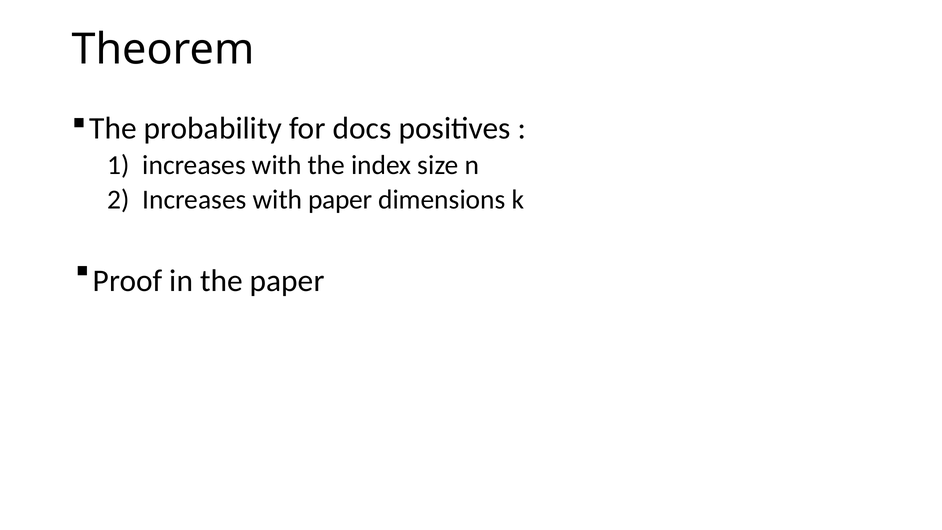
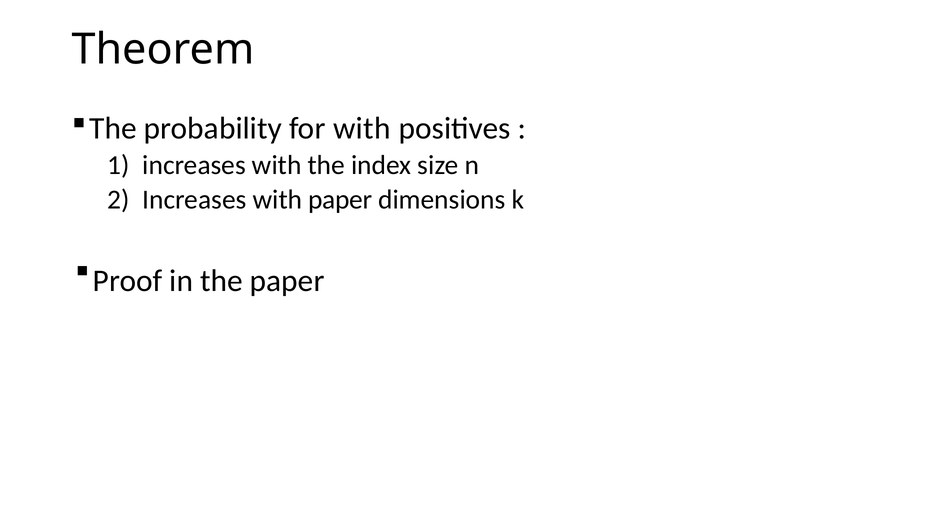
for docs: docs -> with
